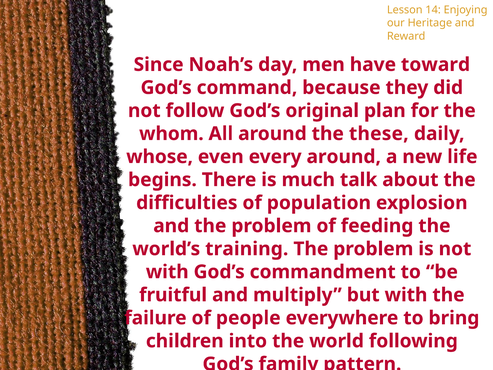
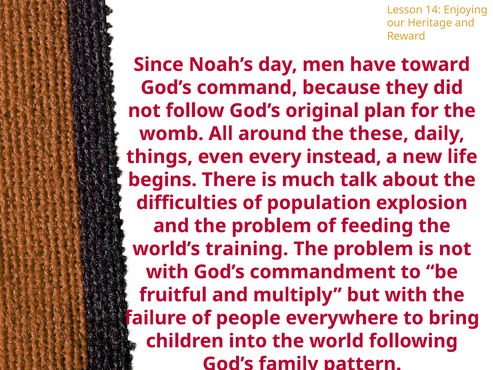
whom: whom -> womb
whose: whose -> things
every around: around -> instead
